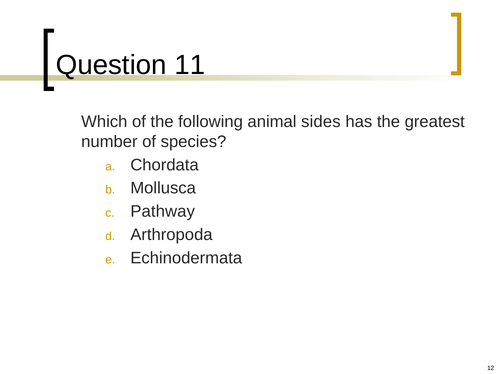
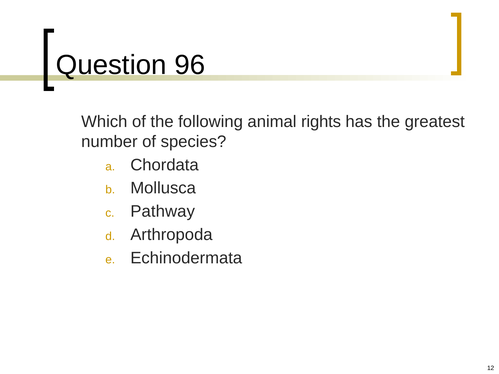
11: 11 -> 96
sides: sides -> rights
